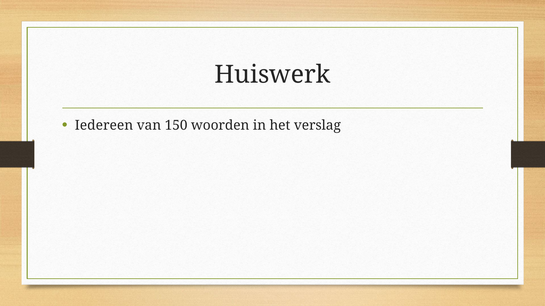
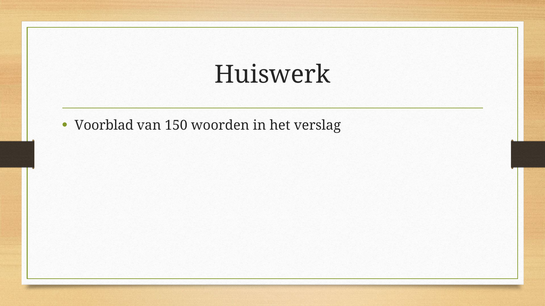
Iedereen: Iedereen -> Voorblad
